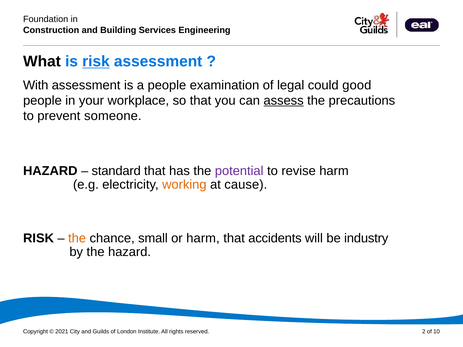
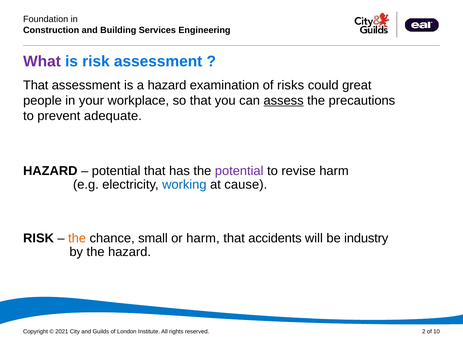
What colour: black -> purple
risk at (96, 61) underline: present -> none
With at (36, 85): With -> That
a people: people -> hazard
legal: legal -> risks
good: good -> great
someone: someone -> adequate
standard at (116, 171): standard -> potential
working colour: orange -> blue
